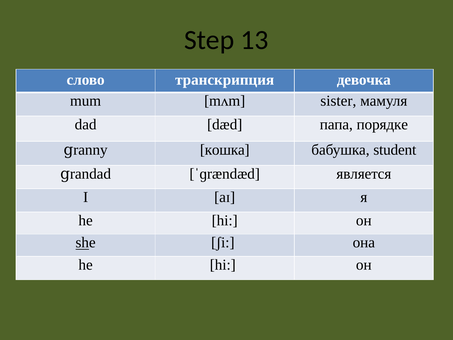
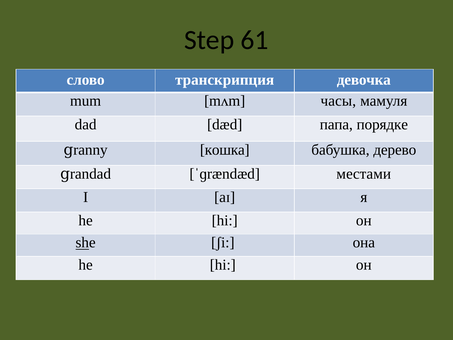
13: 13 -> 61
sister: sister -> часы
student: student -> дерево
является: является -> местами
